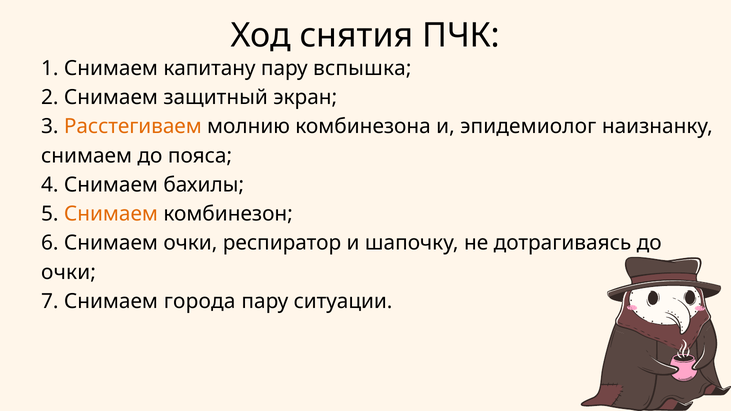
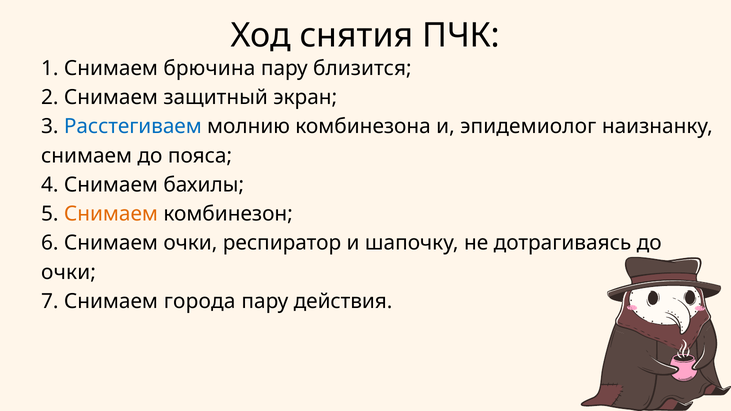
капитану: капитану -> брючина
вспышка: вспышка -> близится
Расстегиваем colour: orange -> blue
ситуации: ситуации -> действия
